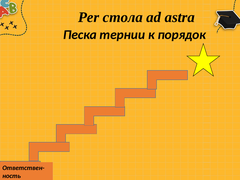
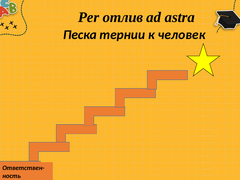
стола: стола -> отлив
порядок: порядок -> человек
